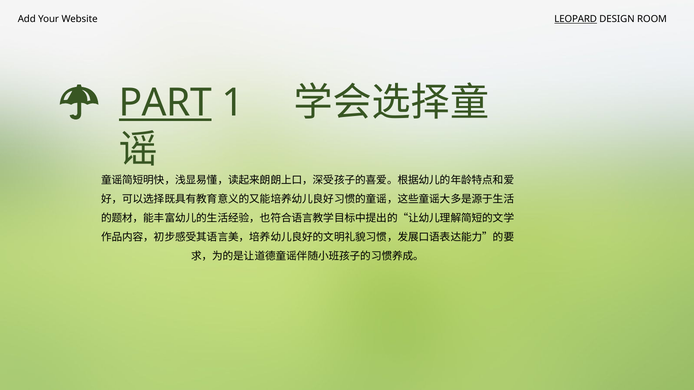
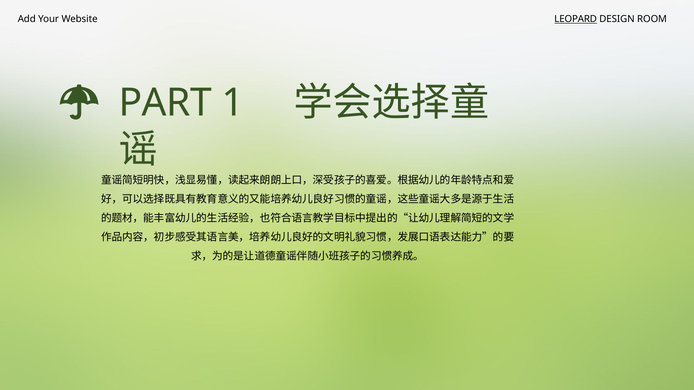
PART underline: present -> none
